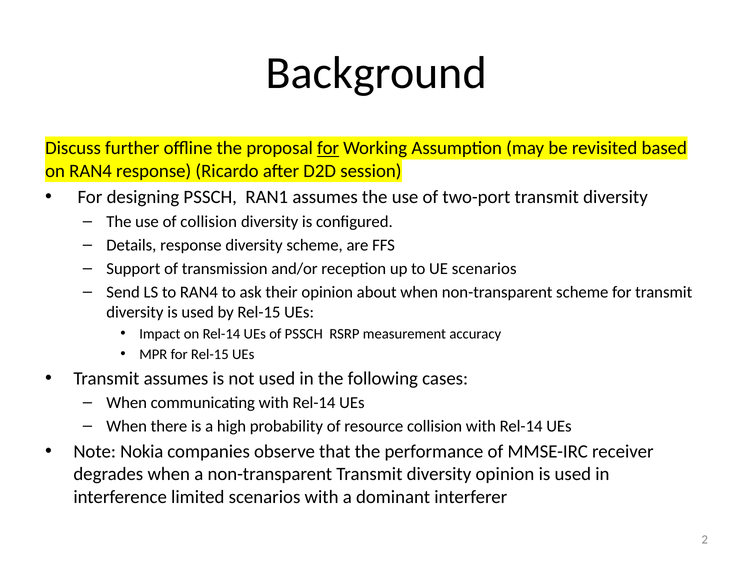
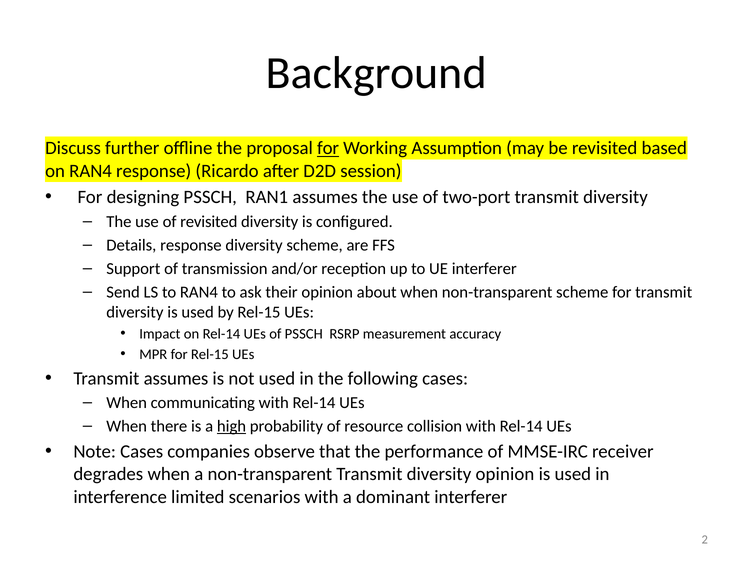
of collision: collision -> revisited
UE scenarios: scenarios -> interferer
high underline: none -> present
Note Nokia: Nokia -> Cases
